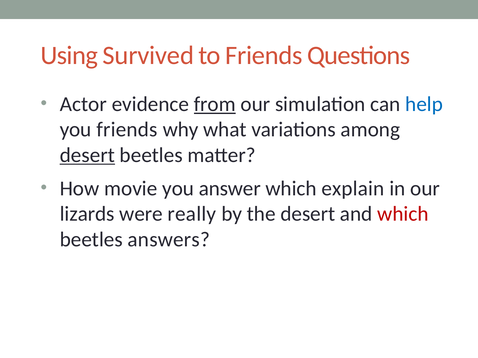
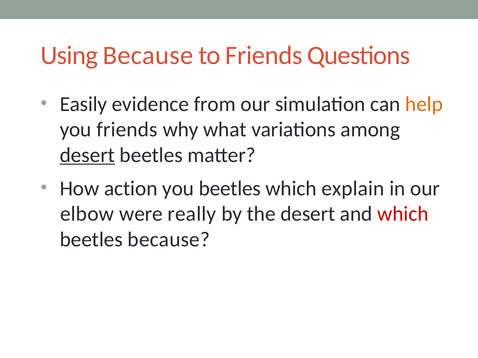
Using Survived: Survived -> Because
Actor: Actor -> Easily
from underline: present -> none
help colour: blue -> orange
movie: movie -> action
you answer: answer -> beetles
lizards: lizards -> elbow
beetles answers: answers -> because
